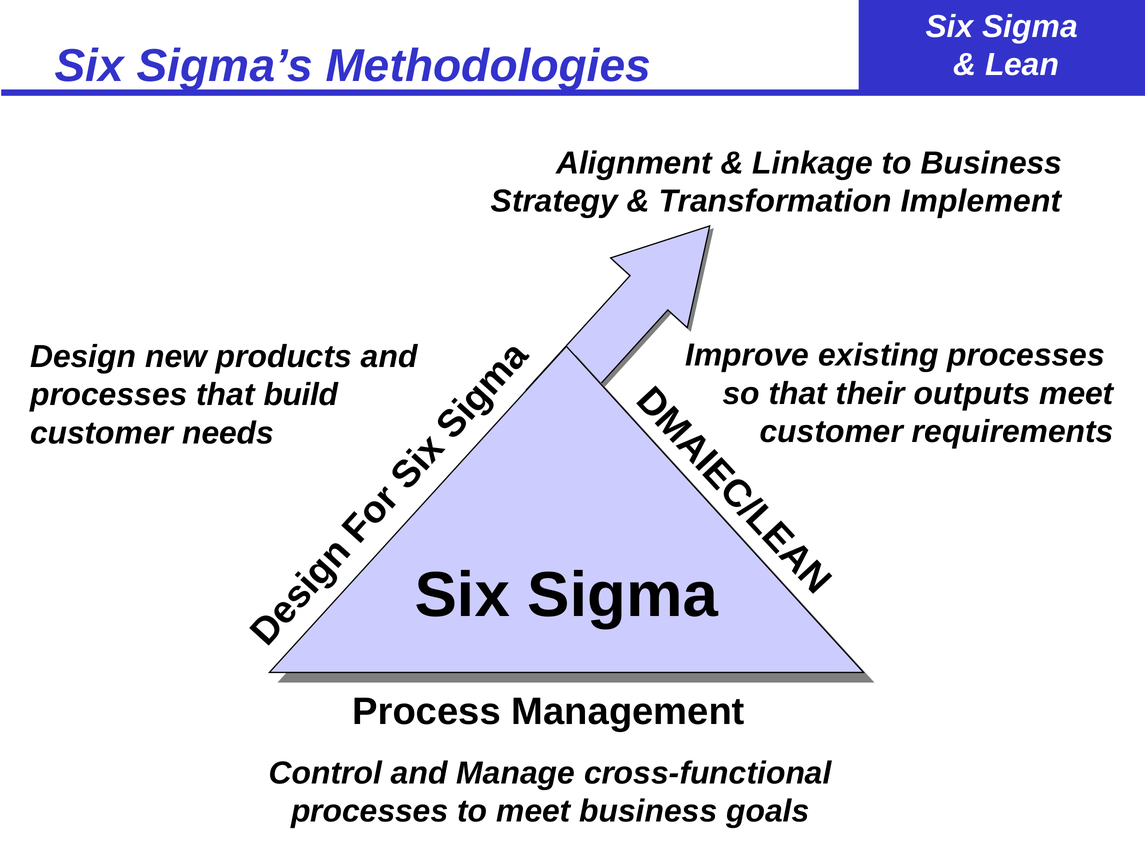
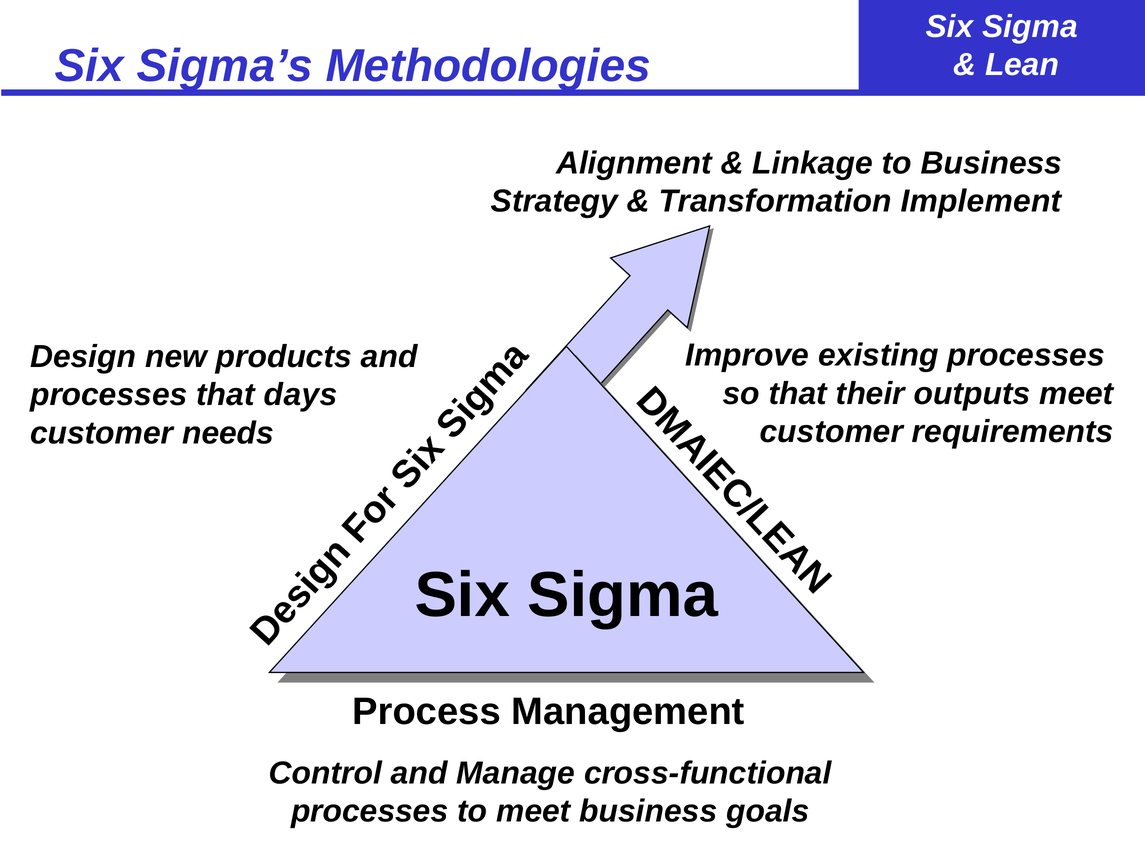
build: build -> days
